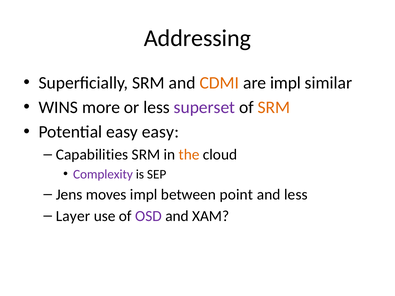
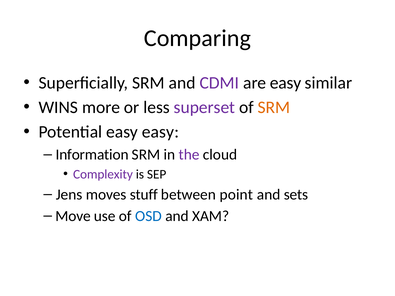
Addressing: Addressing -> Comparing
CDMI colour: orange -> purple
are impl: impl -> easy
Capabilities: Capabilities -> Information
the colour: orange -> purple
moves impl: impl -> stuff
and less: less -> sets
Layer: Layer -> Move
OSD colour: purple -> blue
